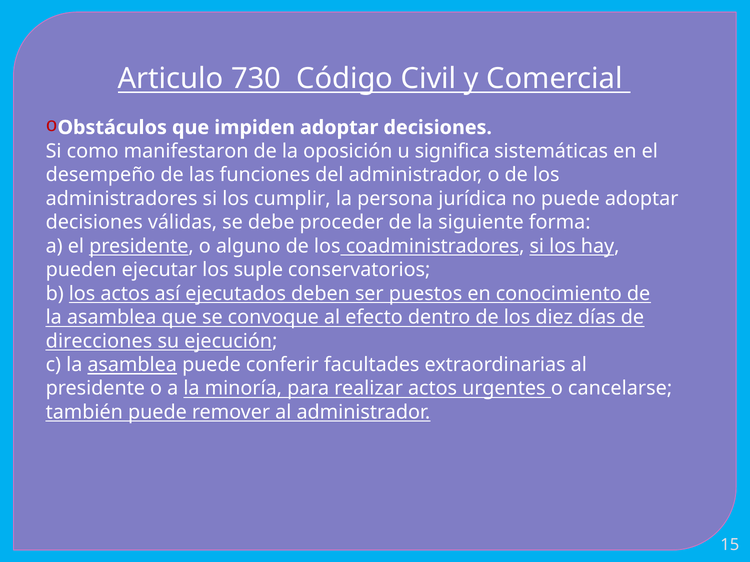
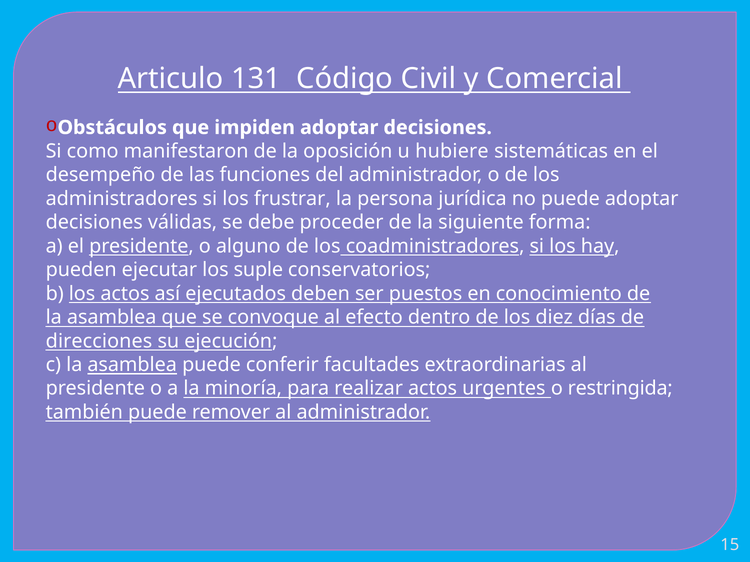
730: 730 -> 131
significa: significa -> hubiere
cumplir: cumplir -> frustrar
cancelarse: cancelarse -> restringida
